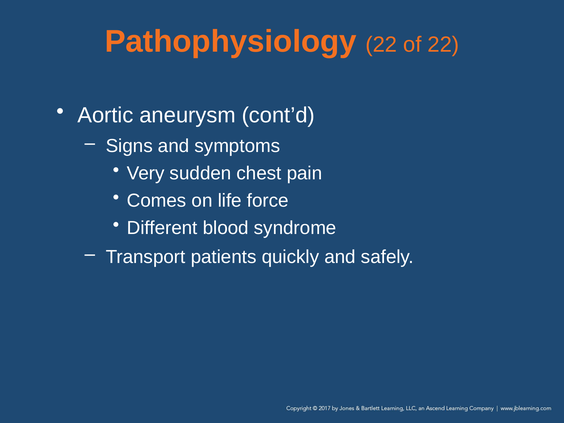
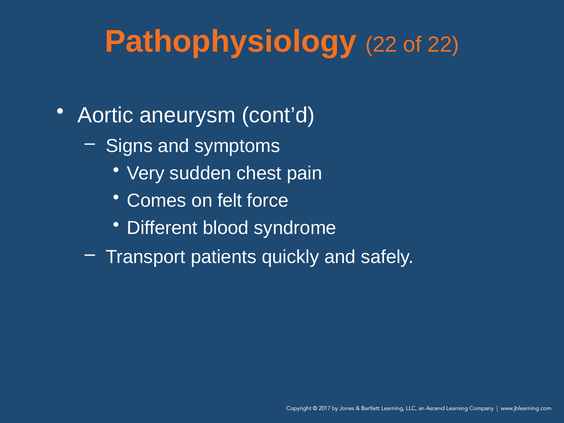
life: life -> felt
